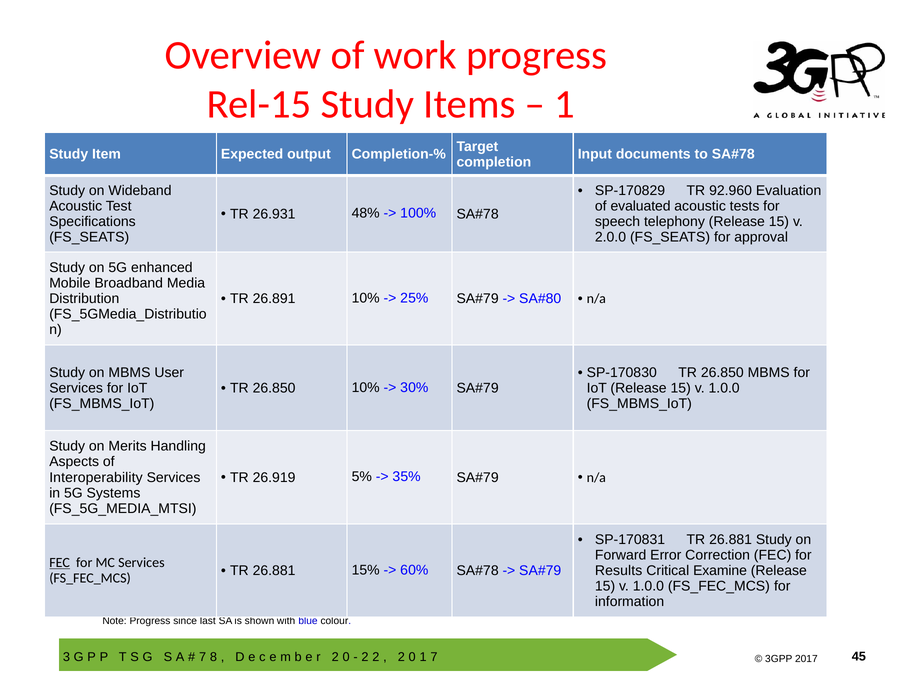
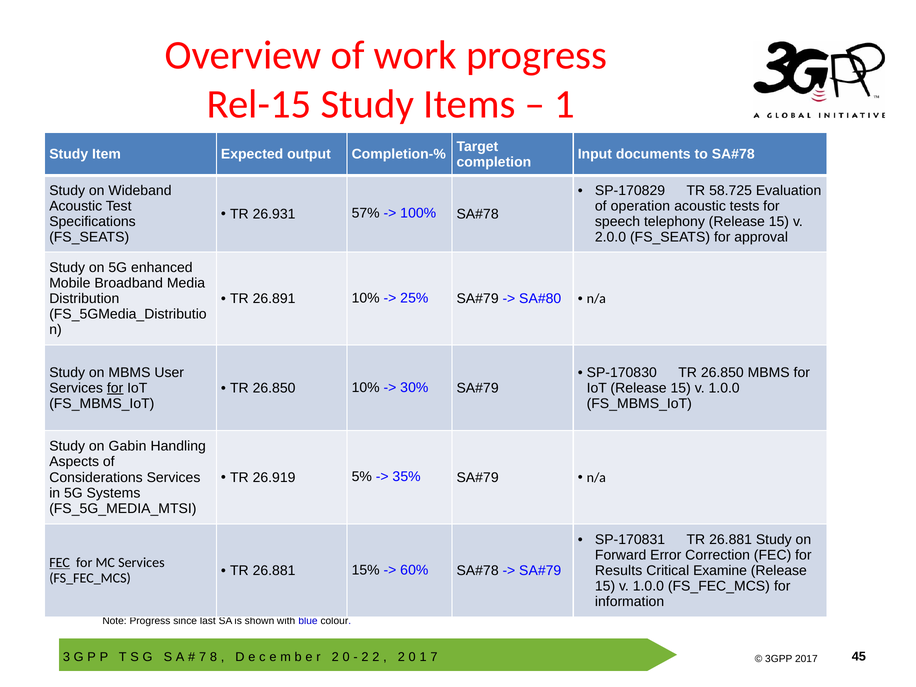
92.960: 92.960 -> 58.725
evaluated: evaluated -> operation
48%: 48% -> 57%
for at (115, 388) underline: none -> present
Merits: Merits -> Gabin
Interoperability: Interoperability -> Considerations
